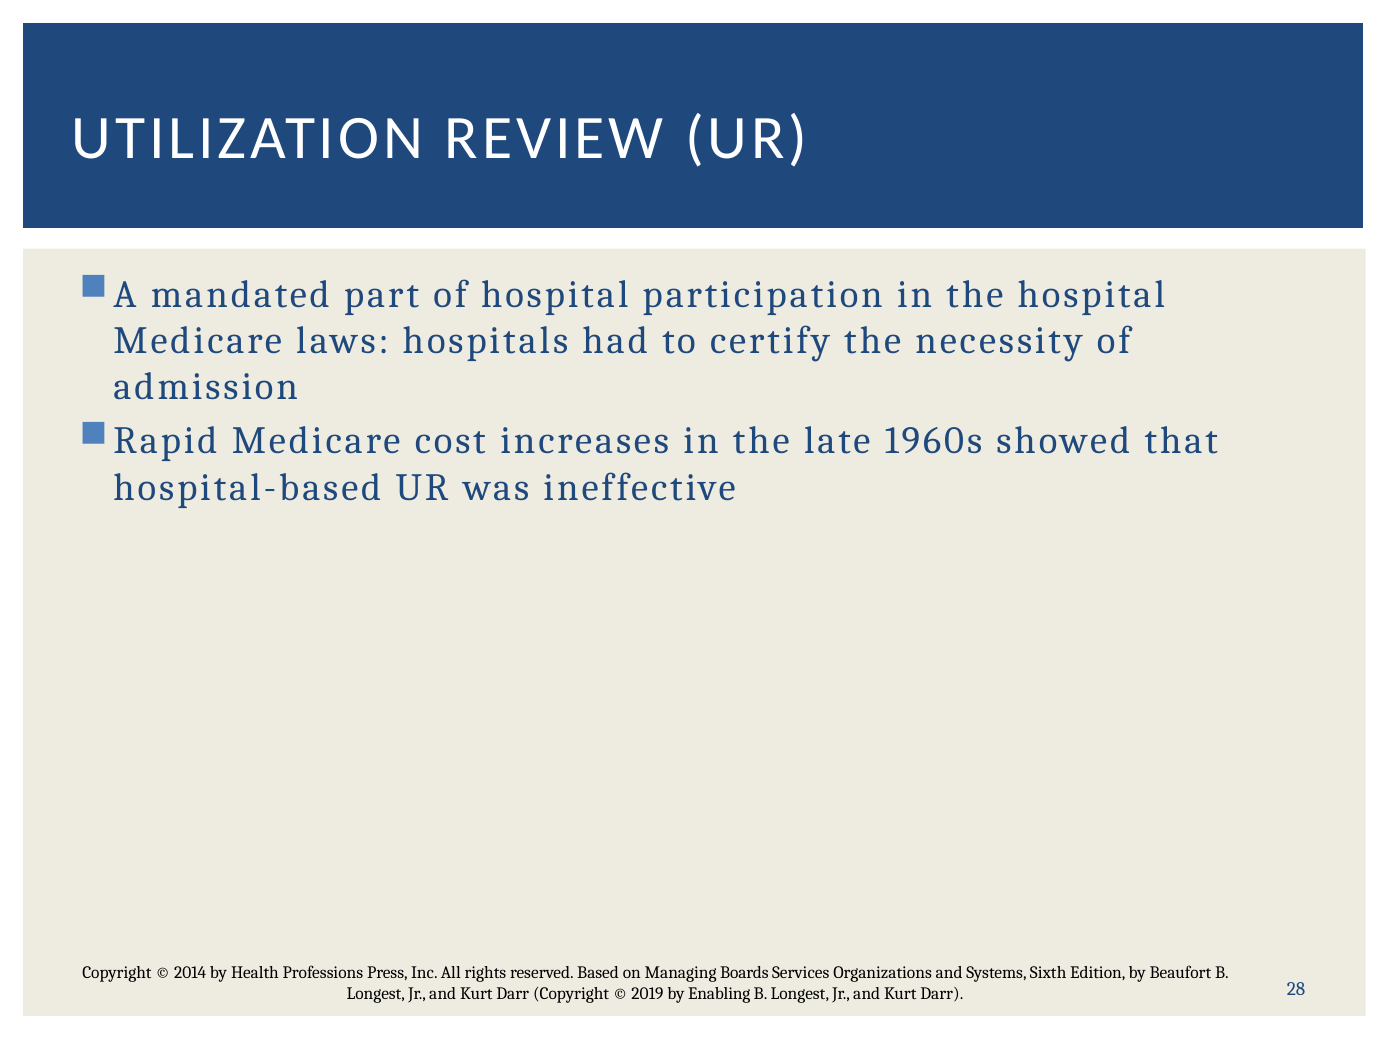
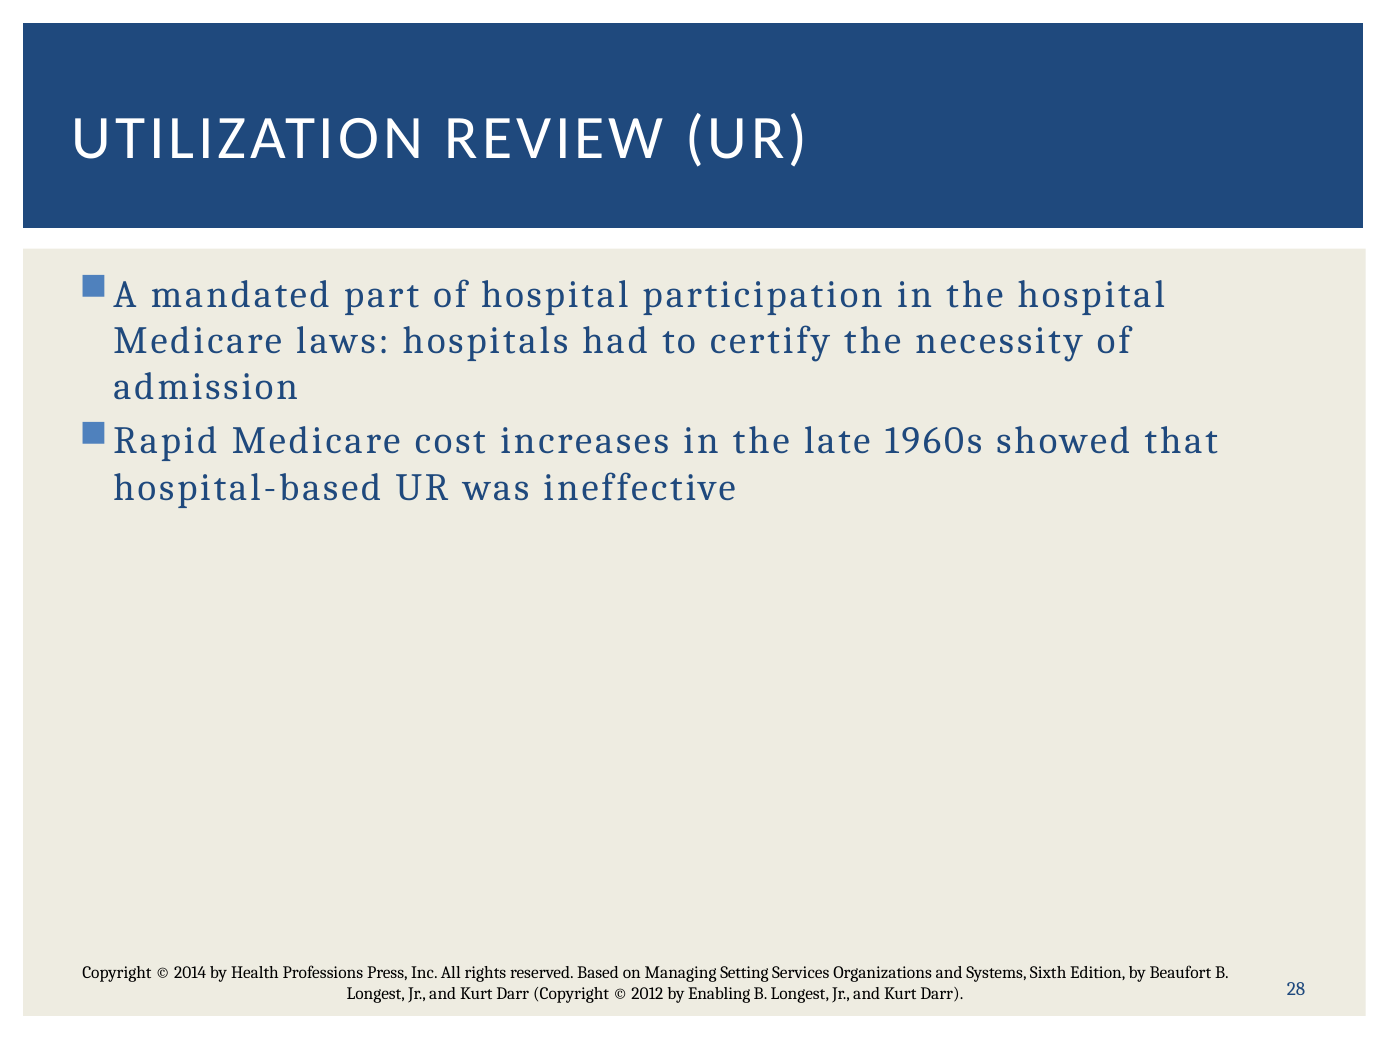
Boards: Boards -> Setting
2019: 2019 -> 2012
